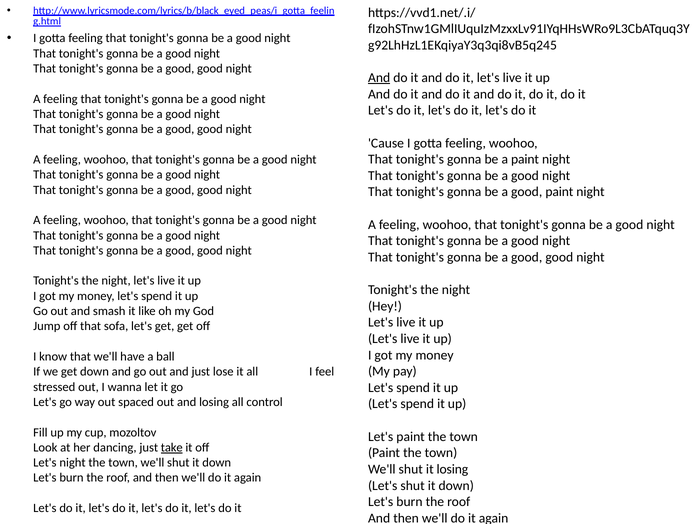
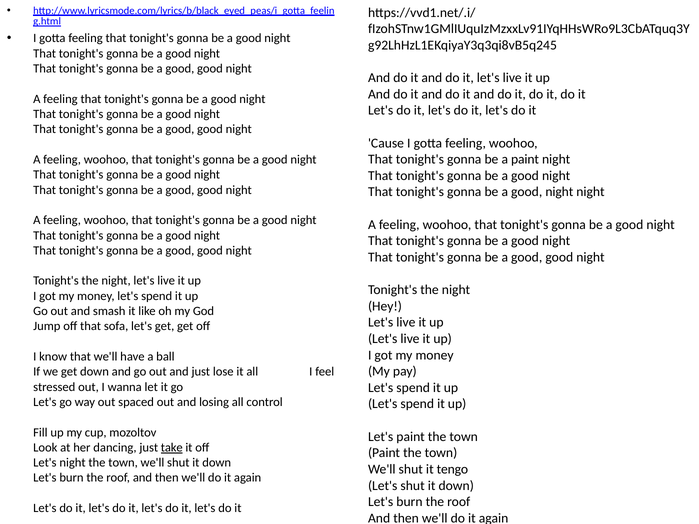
And at (379, 78) underline: present -> none
paint at (559, 192): paint -> night
it losing: losing -> tengo
